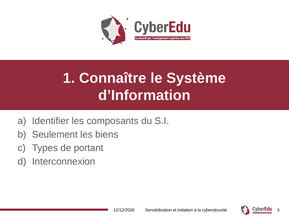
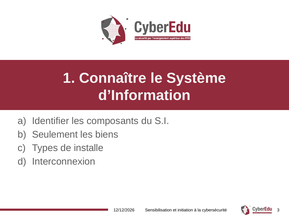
portant: portant -> installe
